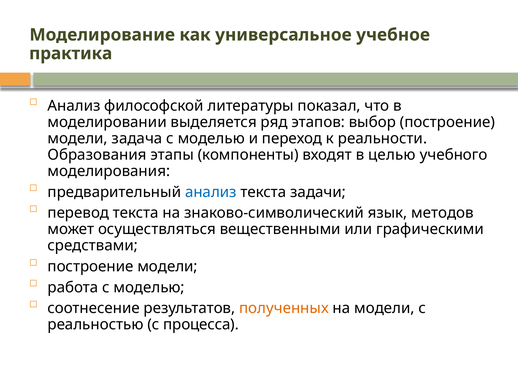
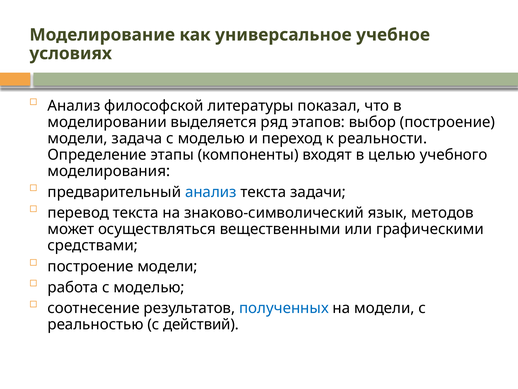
практика: практика -> условиях
Образования: Образования -> Определение
полученных colour: orange -> blue
процесса: процесса -> действий
